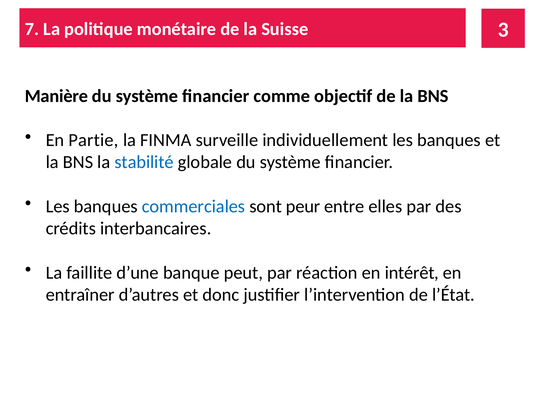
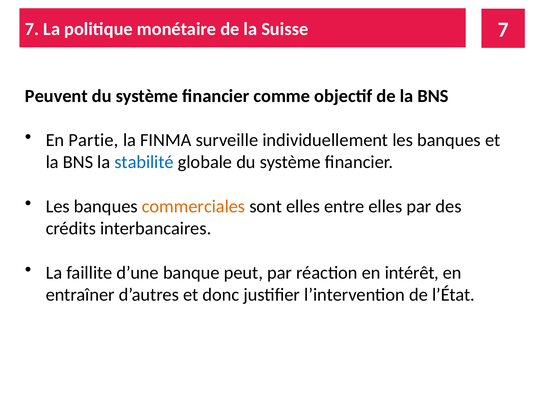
Suisse 3: 3 -> 7
Manière: Manière -> Peuvent
commerciales colour: blue -> orange
sont peur: peur -> elles
